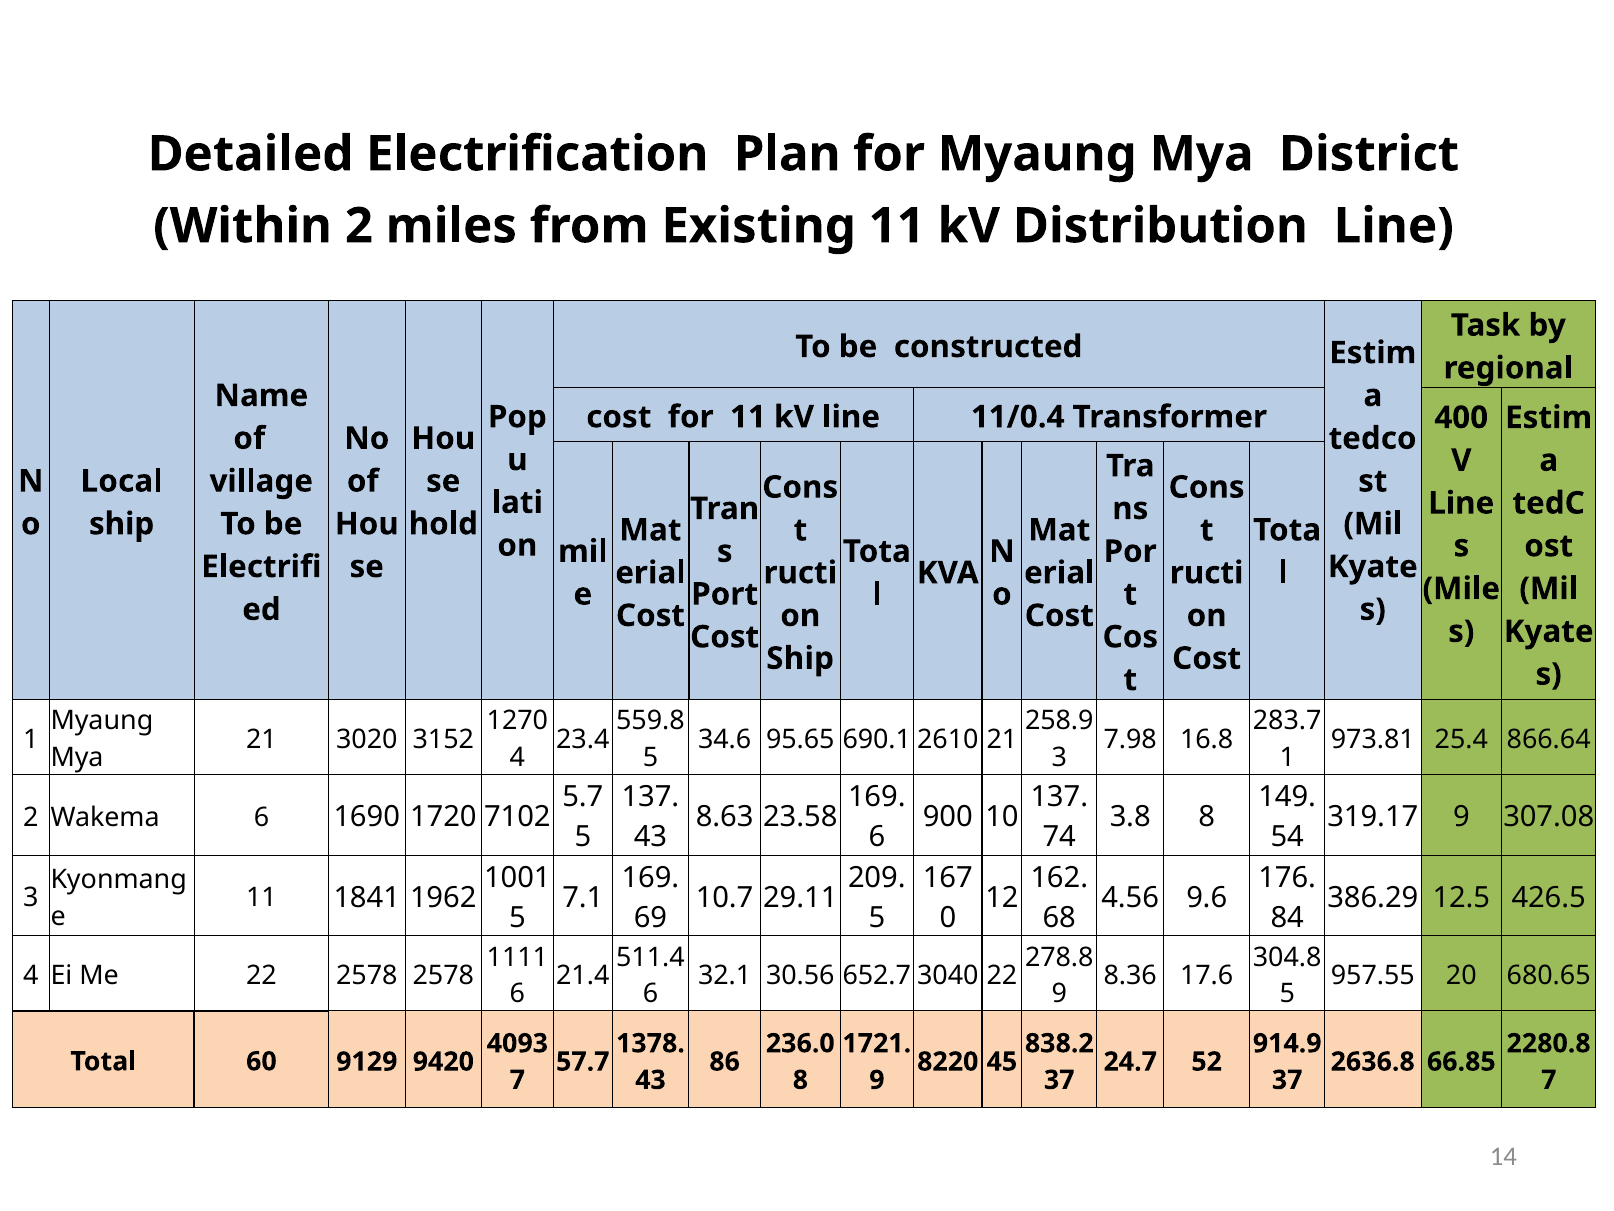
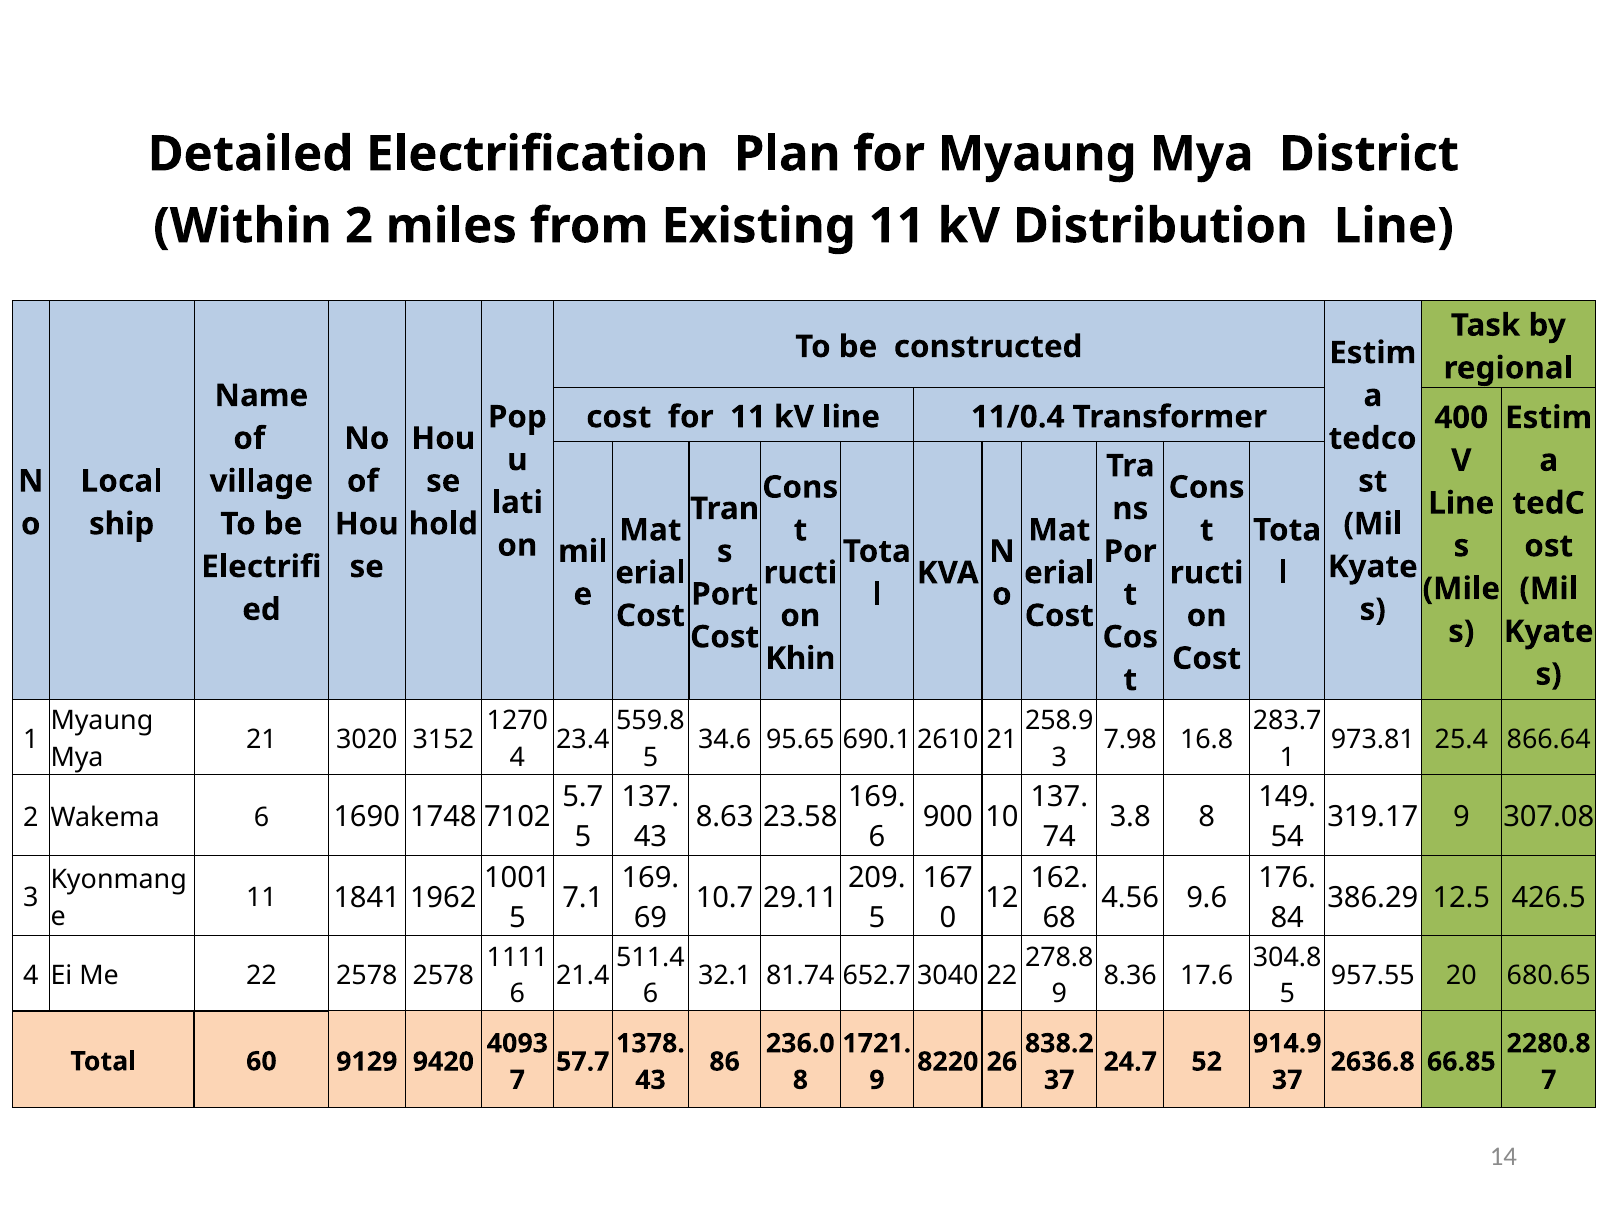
Ship at (800, 658): Ship -> Khin
1720: 1720 -> 1748
30.56: 30.56 -> 81.74
45: 45 -> 26
